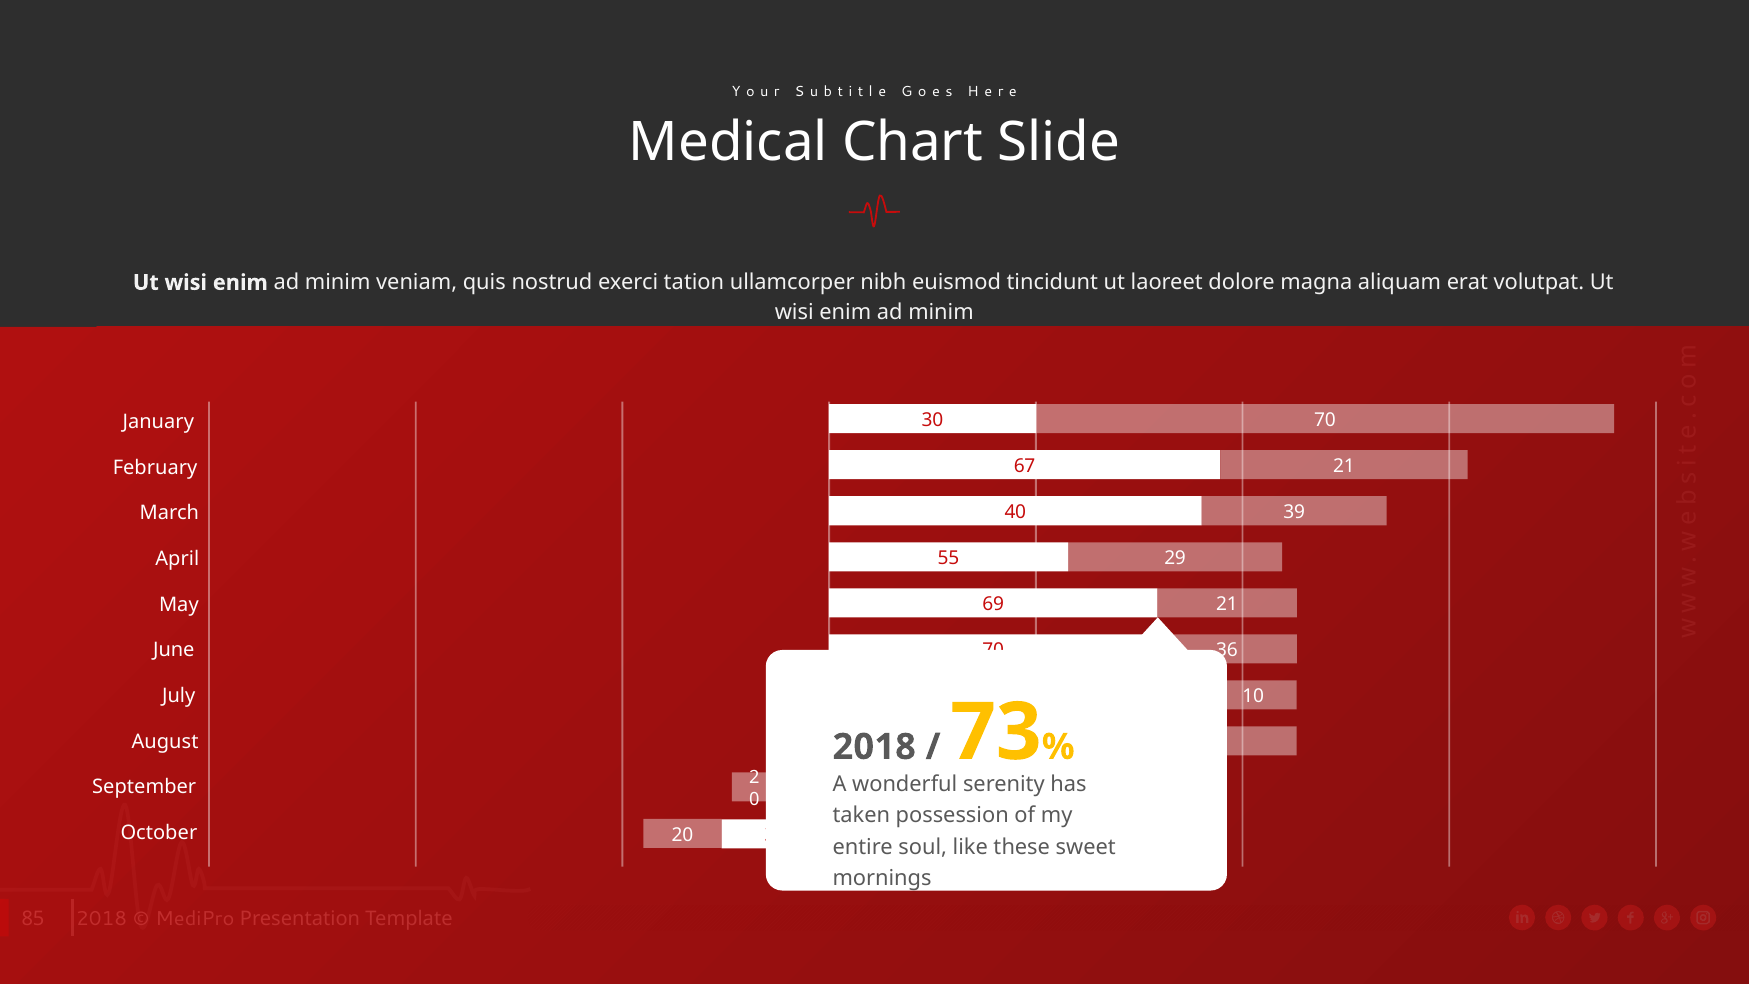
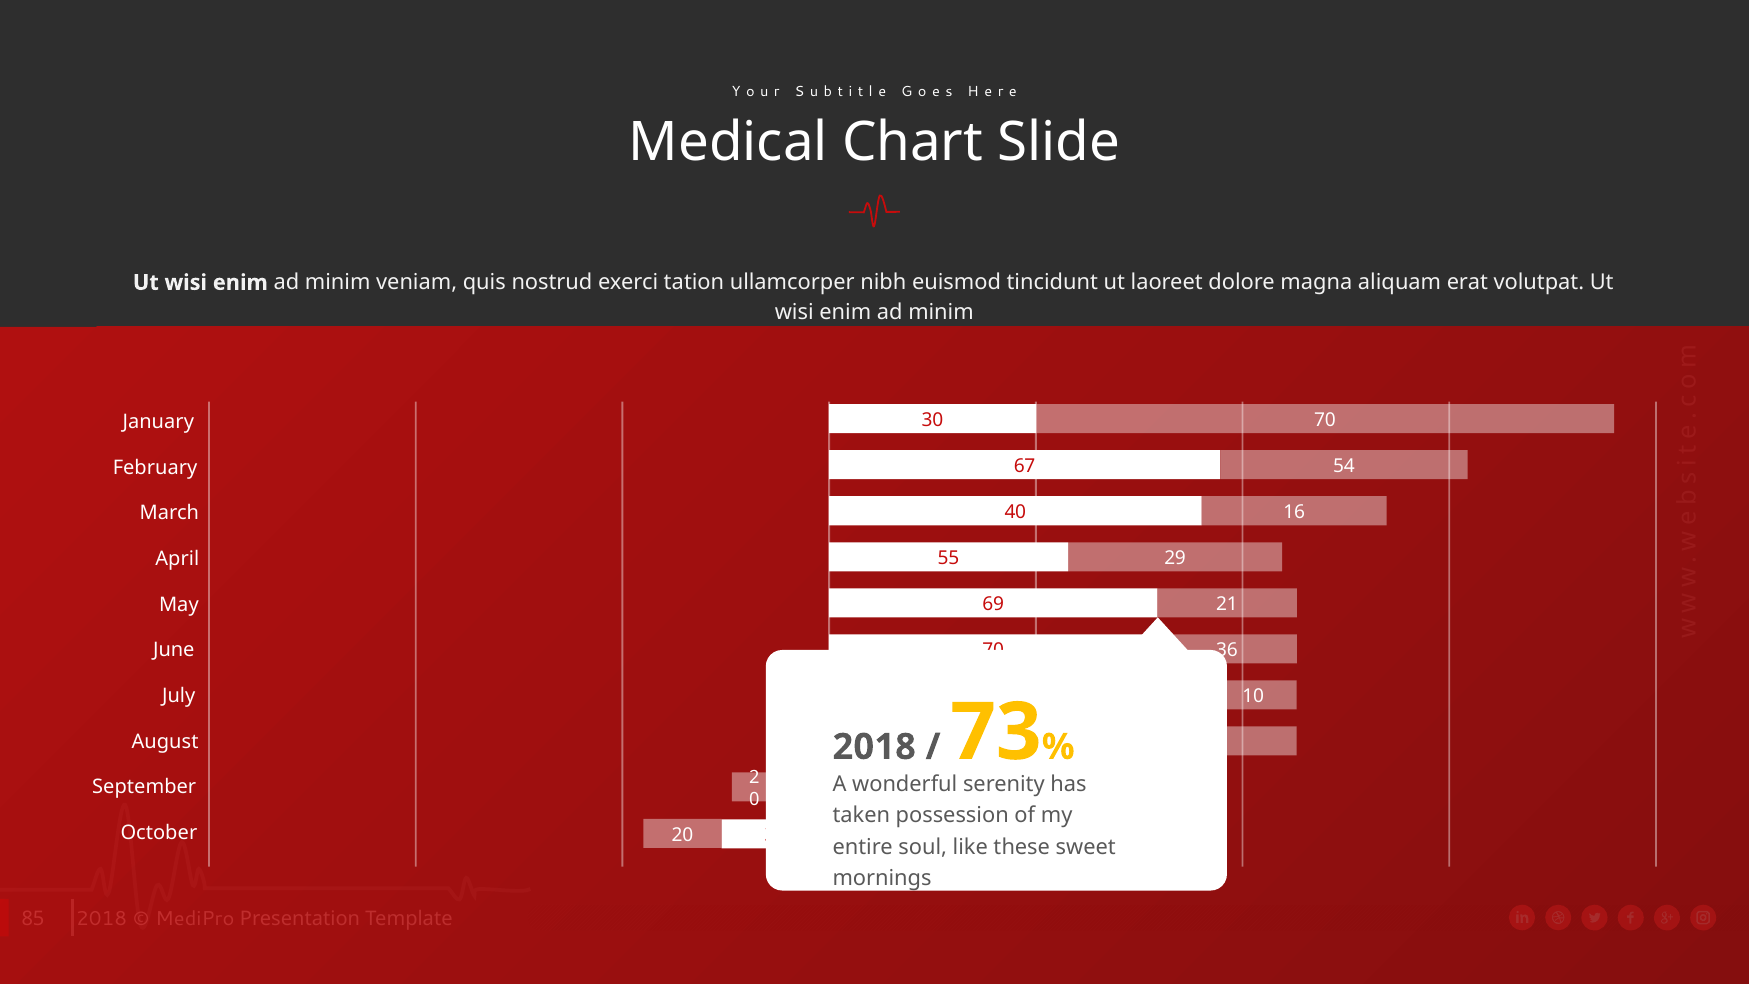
67 21: 21 -> 54
39: 39 -> 16
